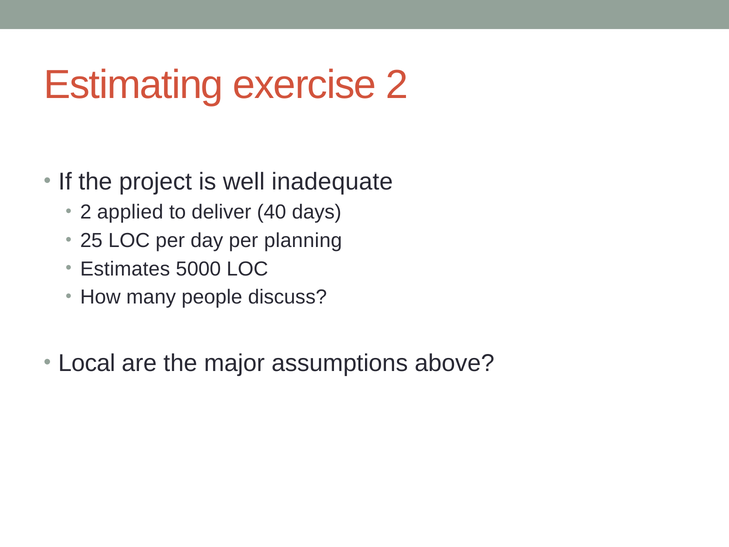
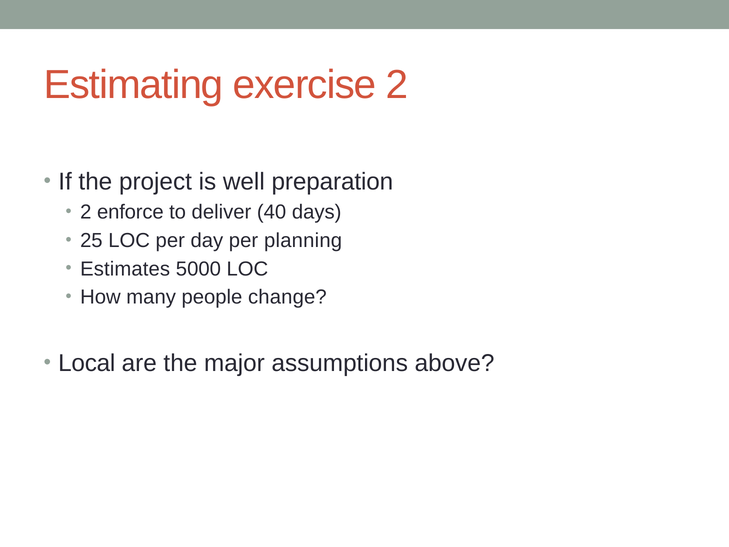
inadequate: inadequate -> preparation
applied: applied -> enforce
discuss: discuss -> change
